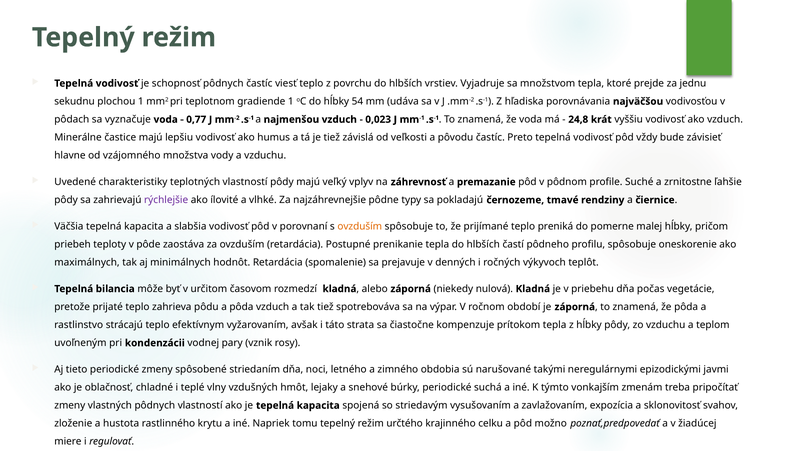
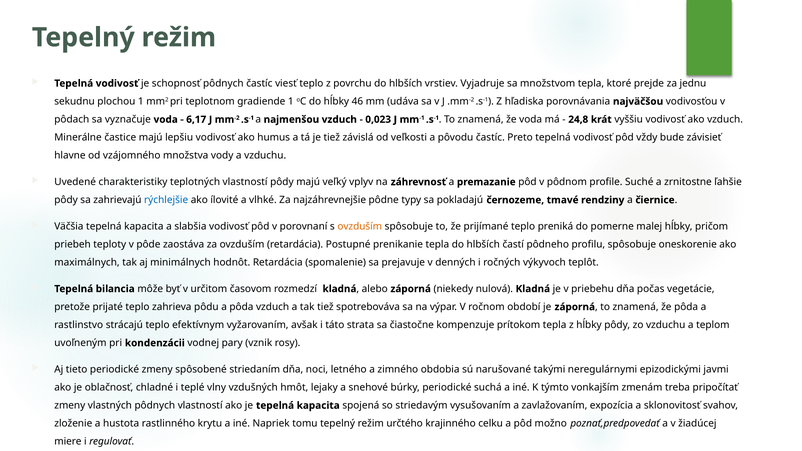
54: 54 -> 46
0,77: 0,77 -> 6,17
rýchlejšie colour: purple -> blue
